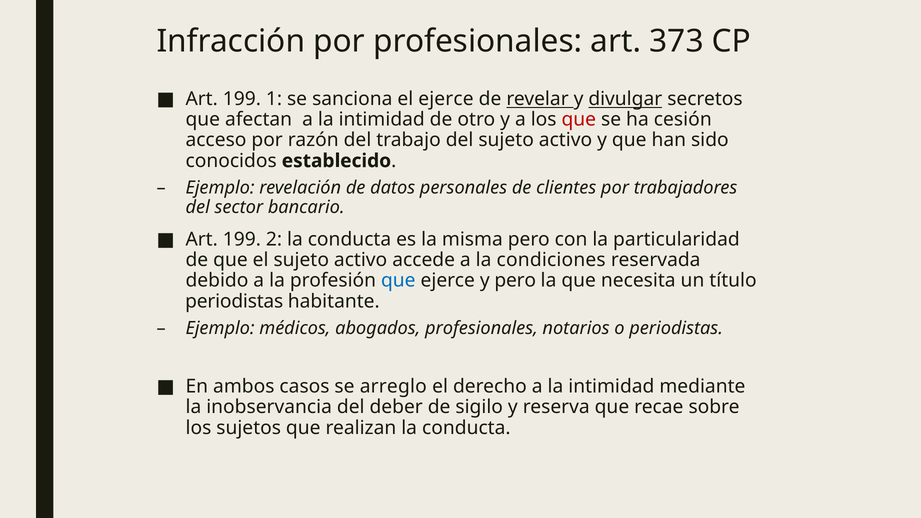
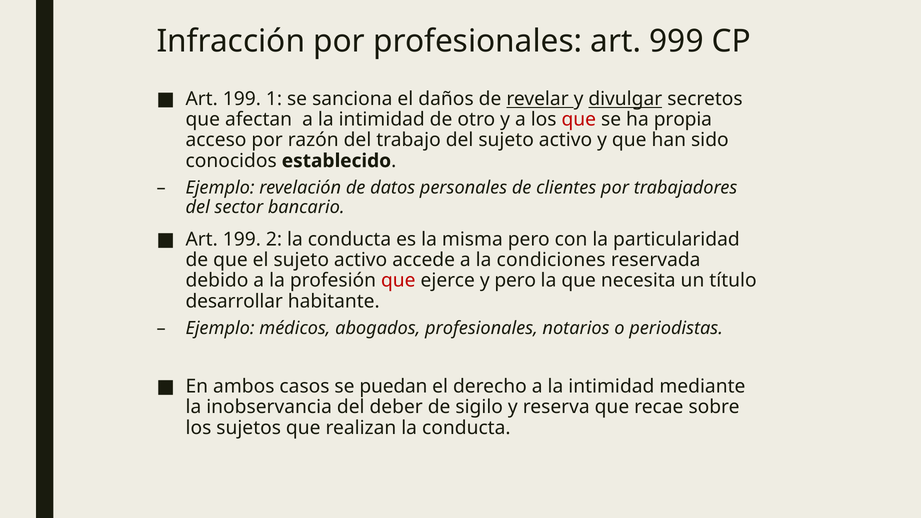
373: 373 -> 999
el ejerce: ejerce -> daños
cesión: cesión -> propia
que at (398, 281) colour: blue -> red
periodistas at (234, 301): periodistas -> desarrollar
arreglo: arreglo -> puedan
